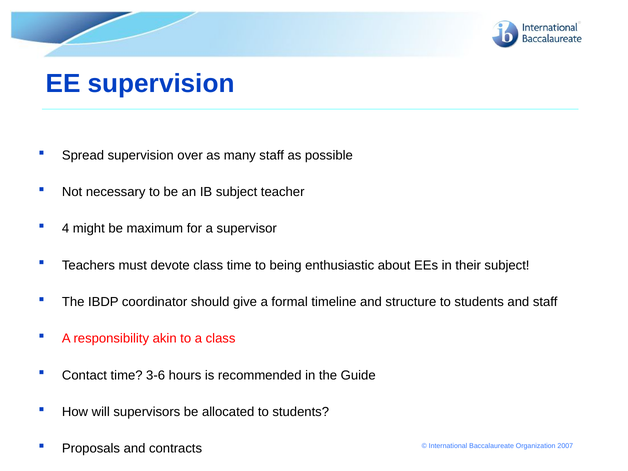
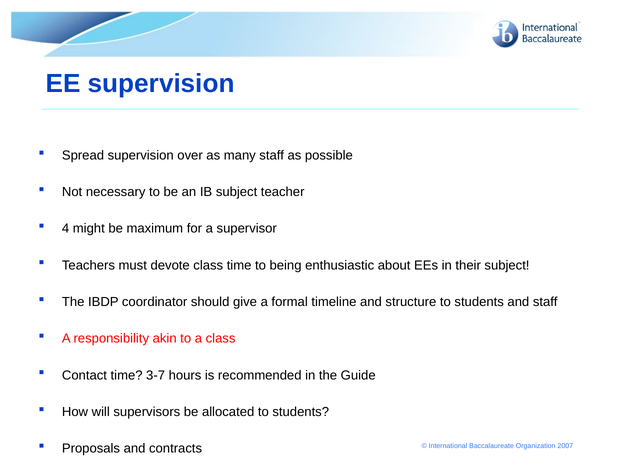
3-6: 3-6 -> 3-7
